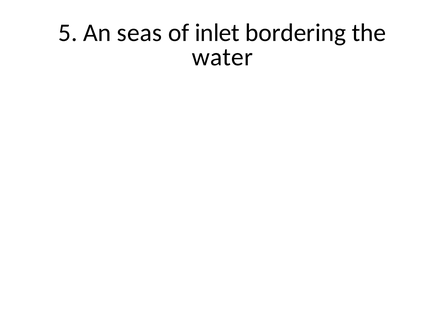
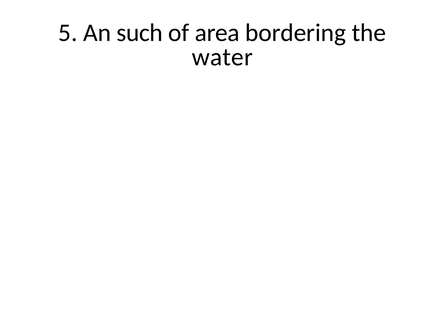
seas: seas -> such
inlet: inlet -> area
